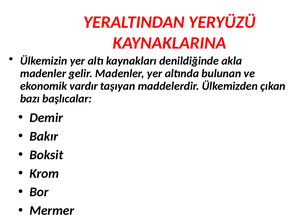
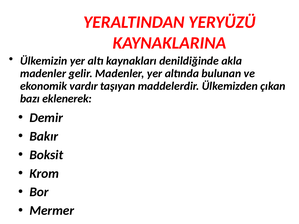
başlıcalar: başlıcalar -> eklenerek
